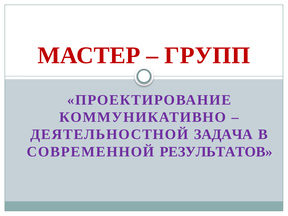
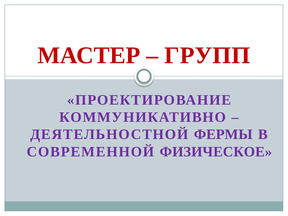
ЗАДАЧА: ЗАДАЧА -> ФЕРМЫ
РЕЗУЛЬТАТОВ: РЕЗУЛЬТАТОВ -> ФИЗИЧЕСКОЕ
